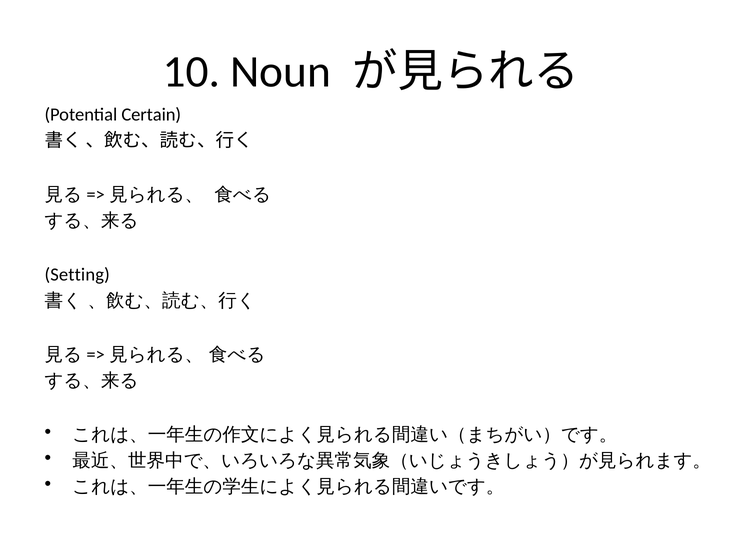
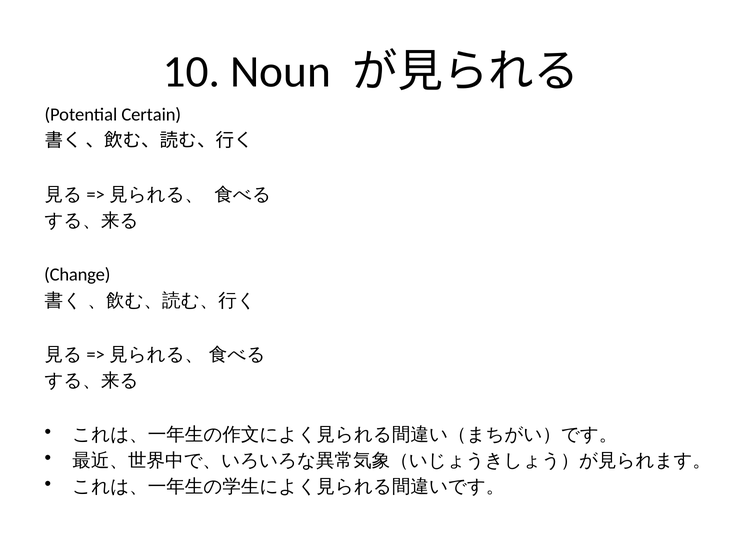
Setting: Setting -> Change
